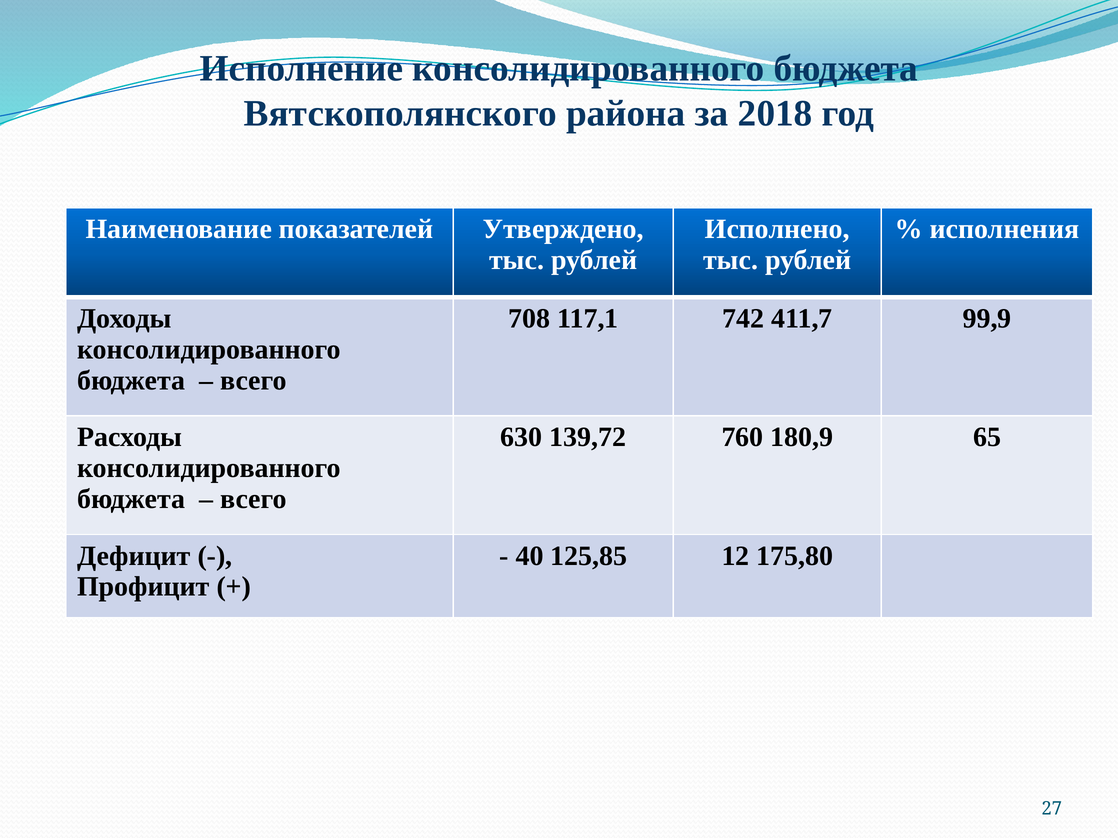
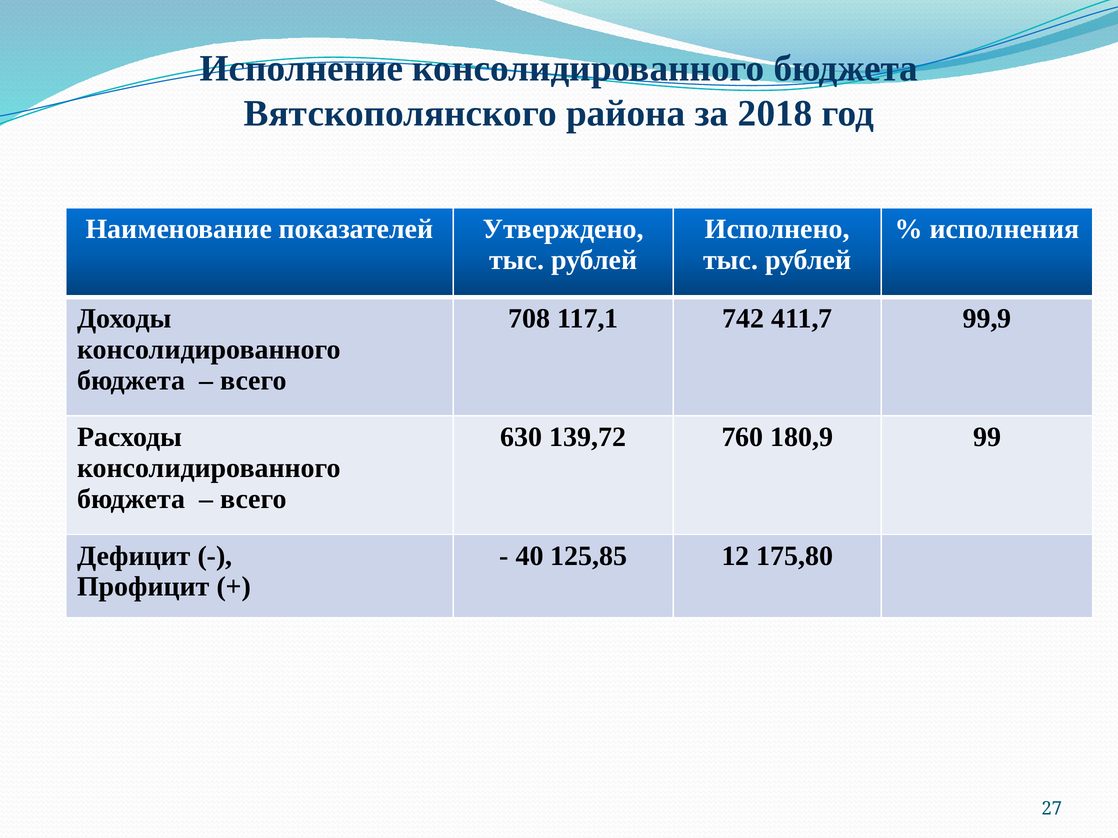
65: 65 -> 99
